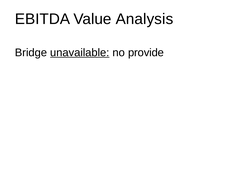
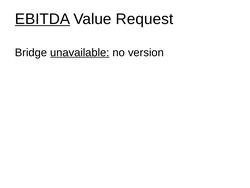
EBITDA underline: none -> present
Analysis: Analysis -> Request
provide: provide -> version
